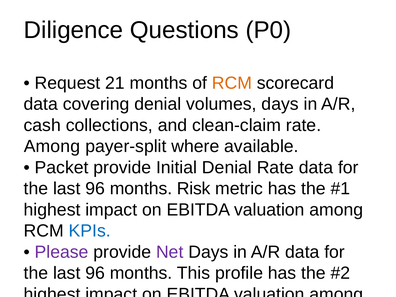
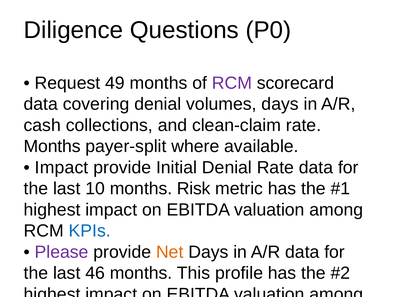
21: 21 -> 49
RCM at (232, 83) colour: orange -> purple
Among at (52, 146): Among -> Months
Packet at (62, 168): Packet -> Impact
96 at (95, 189): 96 -> 10
Net at (170, 252) colour: purple -> orange
96 at (95, 273): 96 -> 46
